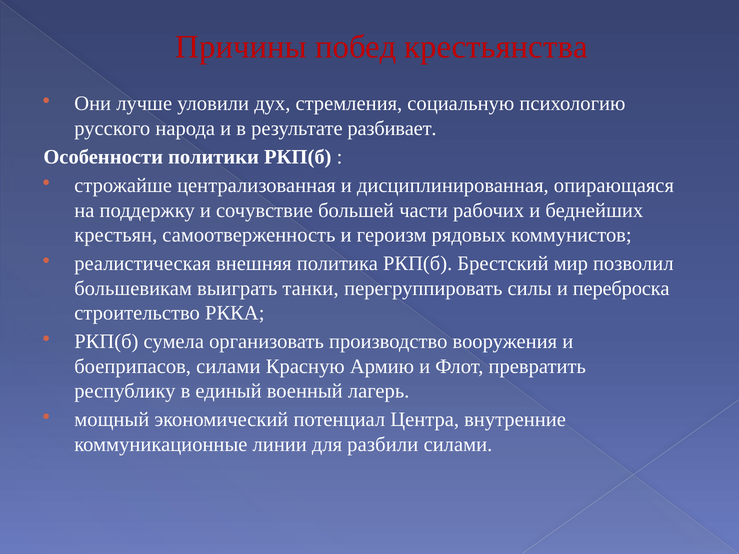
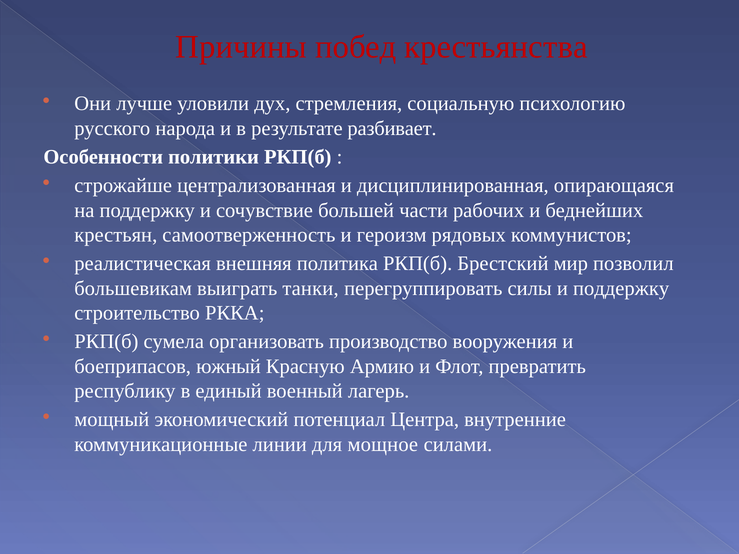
и переброска: переброска -> поддержку
боеприпасов силами: силами -> южный
разбили: разбили -> мощное
